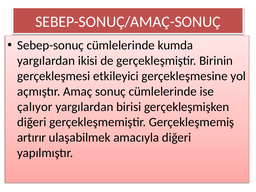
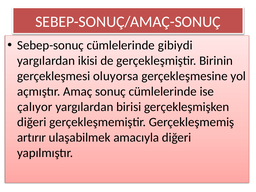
kumda: kumda -> gibiydi
etkileyici: etkileyici -> oluyorsa
